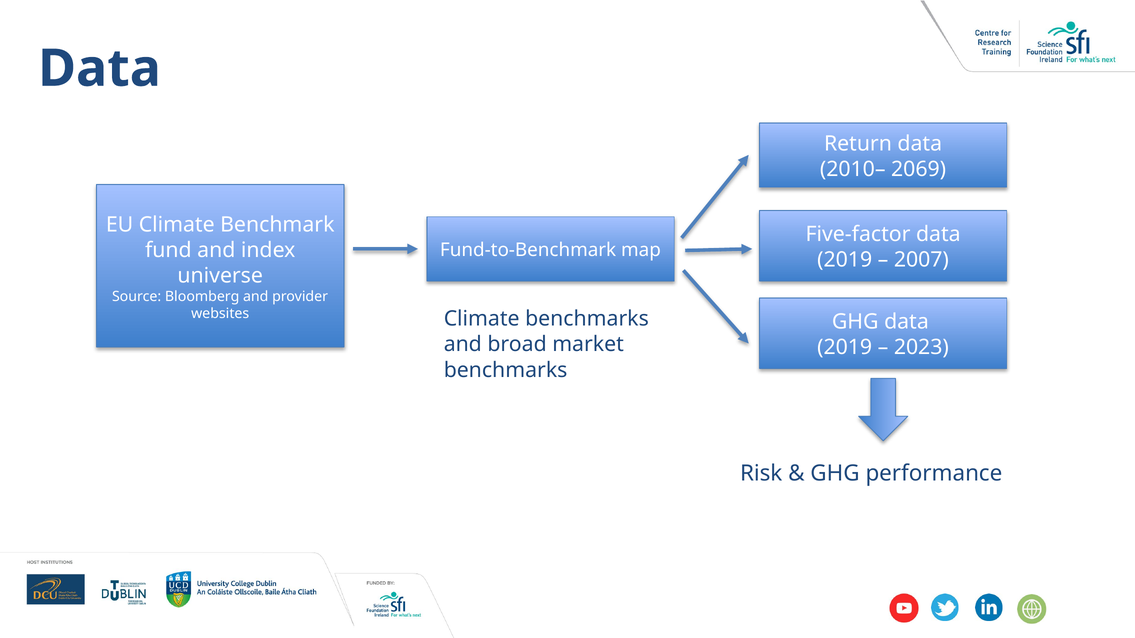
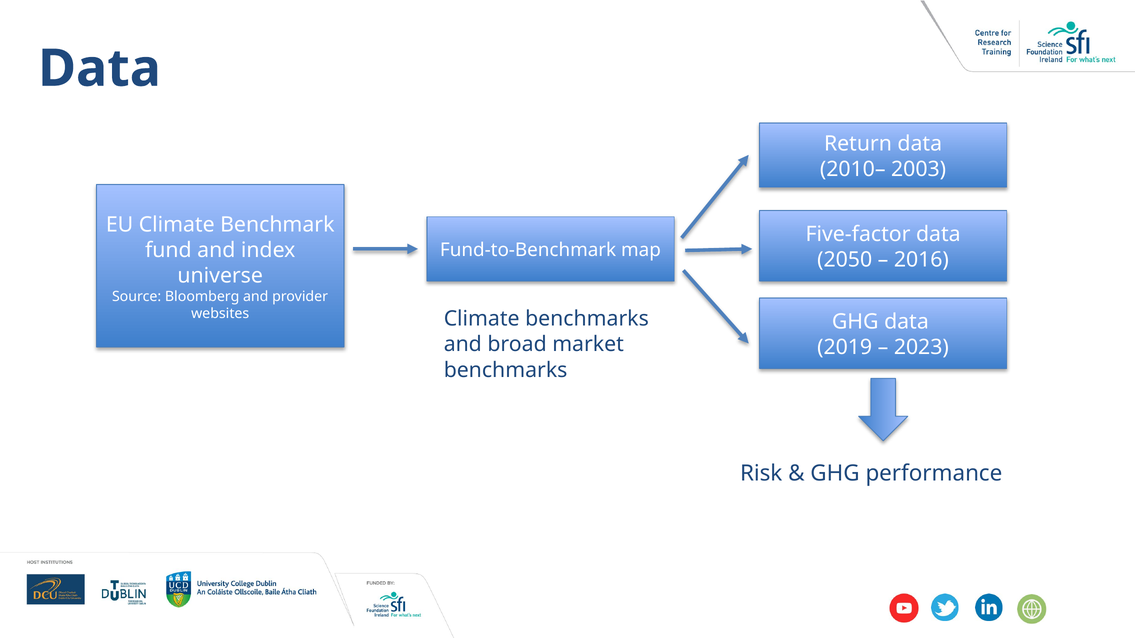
2069: 2069 -> 2003
2019 at (845, 260): 2019 -> 2050
2007: 2007 -> 2016
